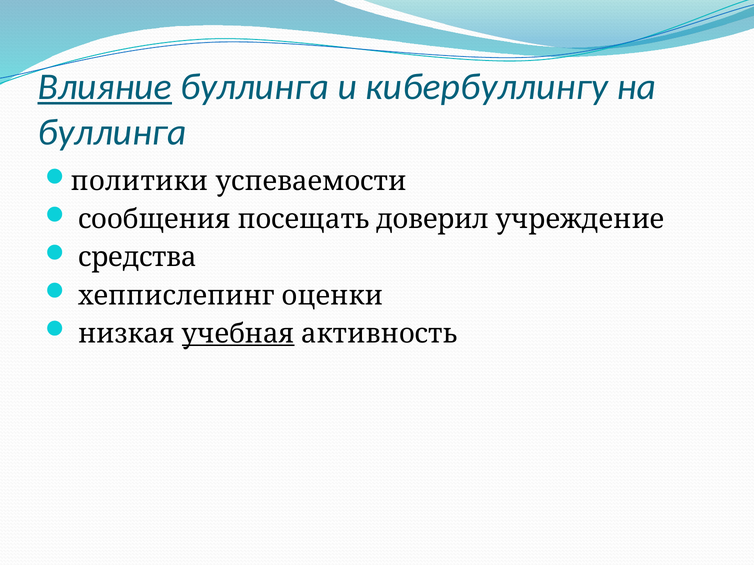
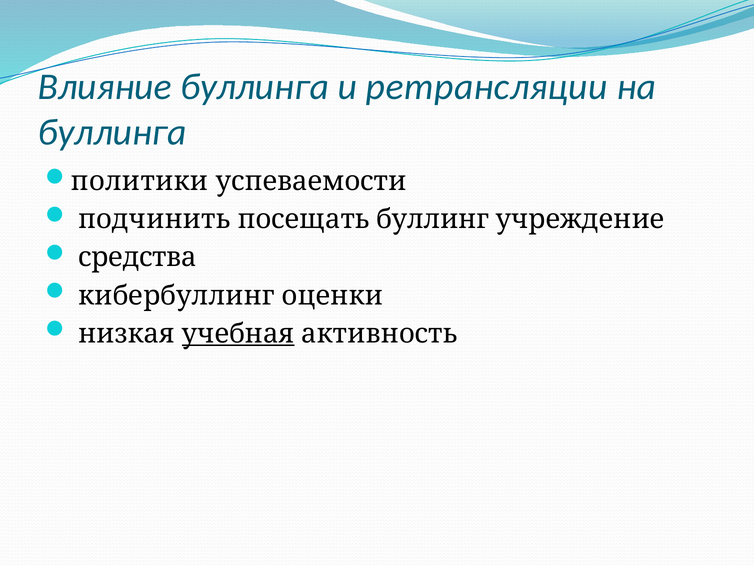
Влияние underline: present -> none
кибербуллингу: кибербуллингу -> ретрансляции
сообщения: сообщения -> подчинить
доверил: доверил -> буллинг
хеппислепинг: хеппислепинг -> кибербуллинг
